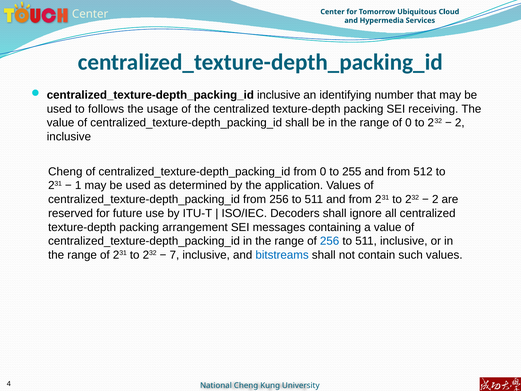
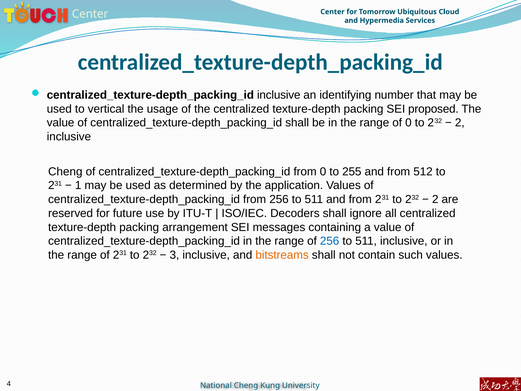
follows: follows -> vertical
receiving: receiving -> proposed
7: 7 -> 3
bitstreams colour: blue -> orange
